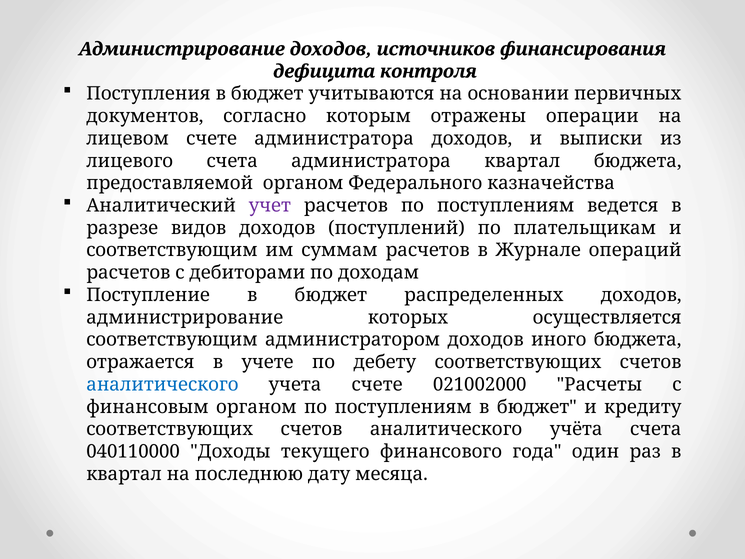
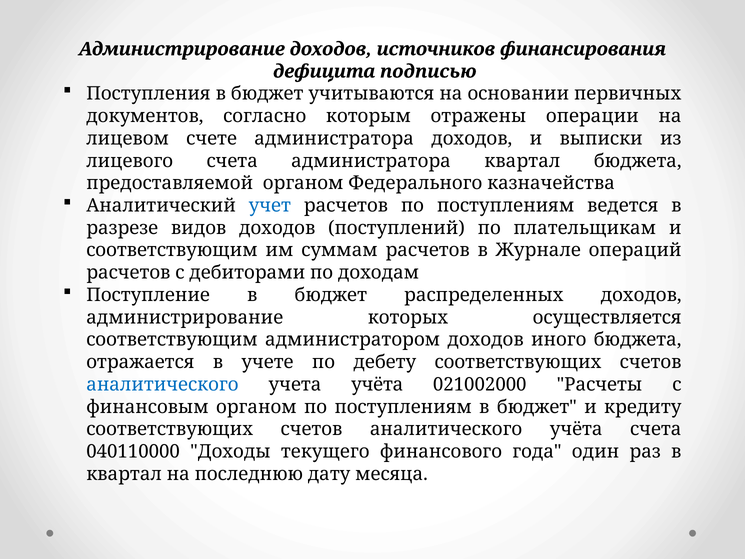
контроля: контроля -> подписью
учет colour: purple -> blue
учета счете: счете -> учёта
